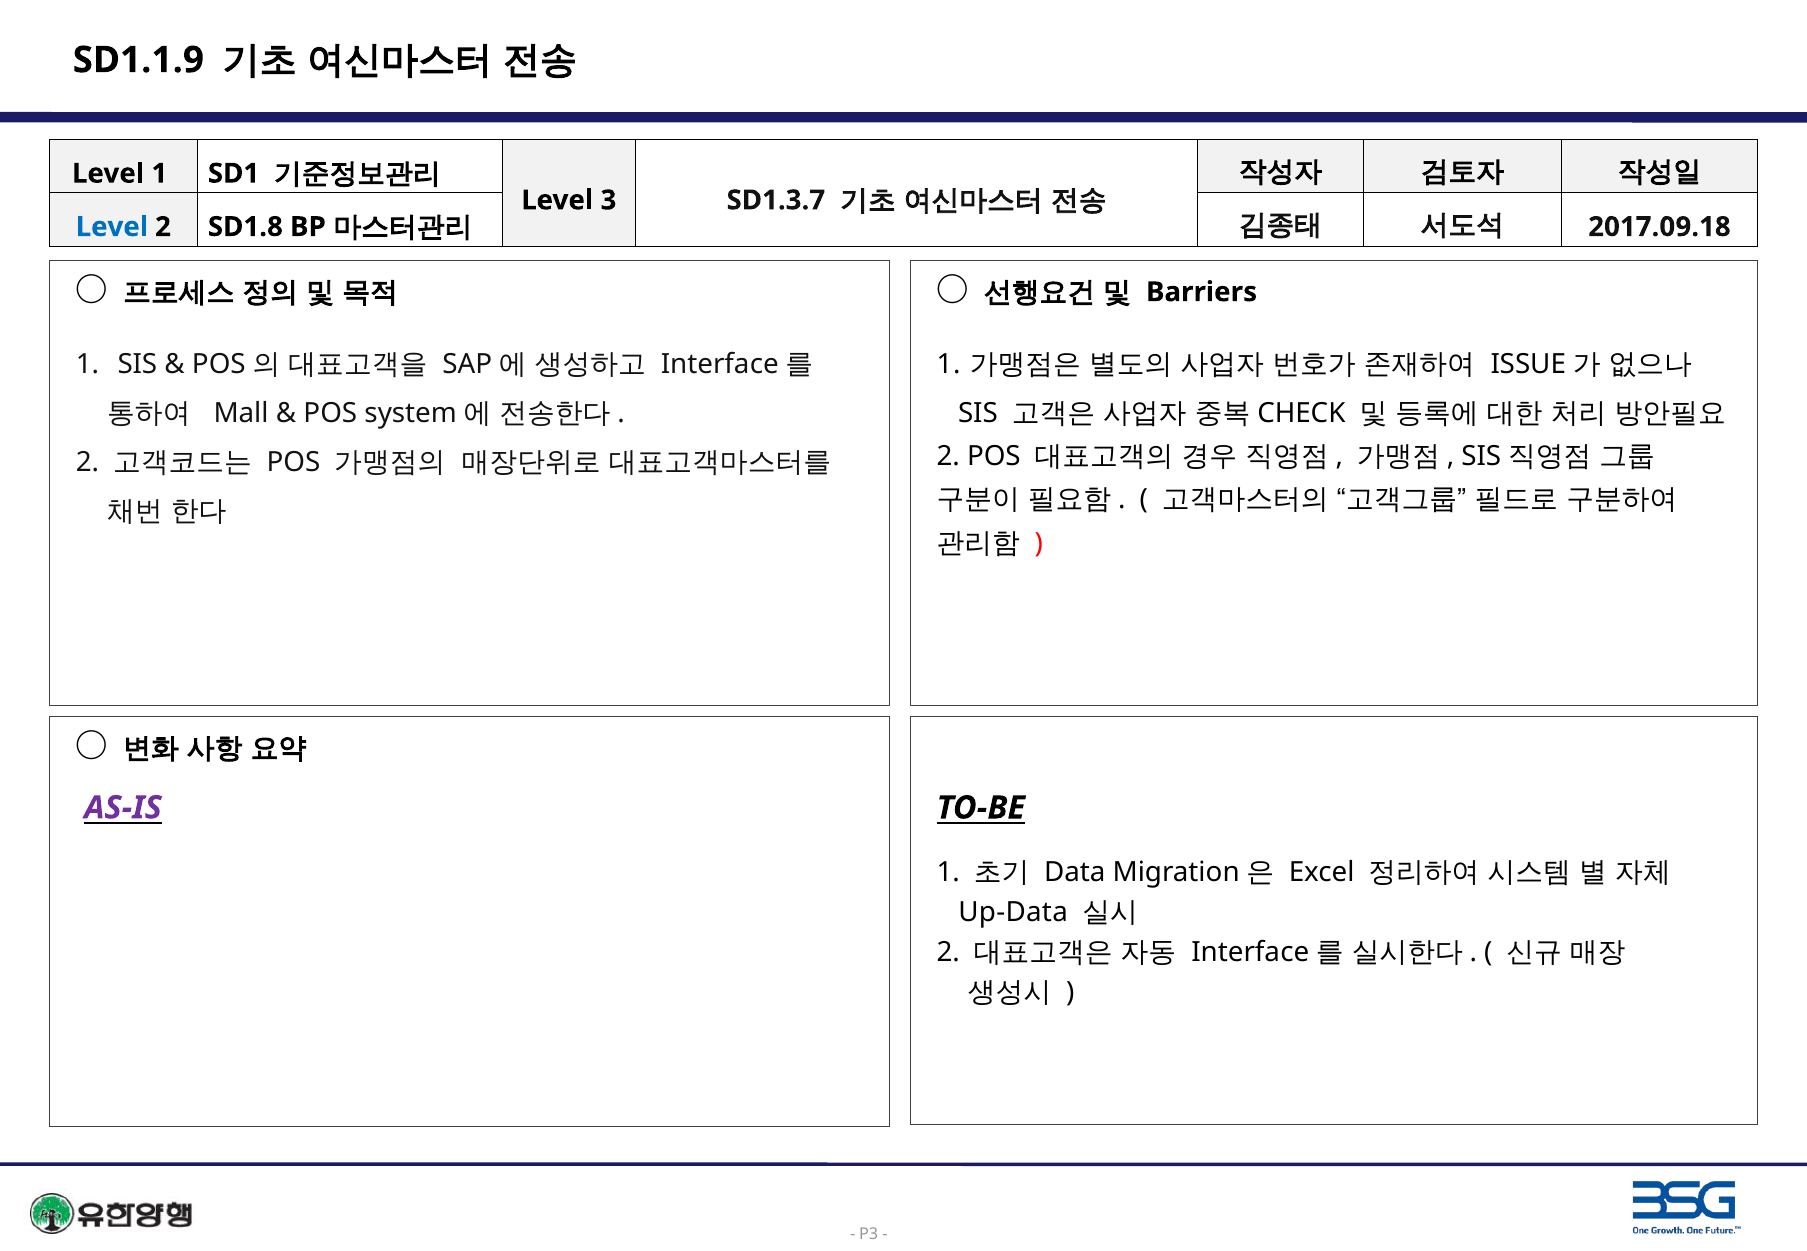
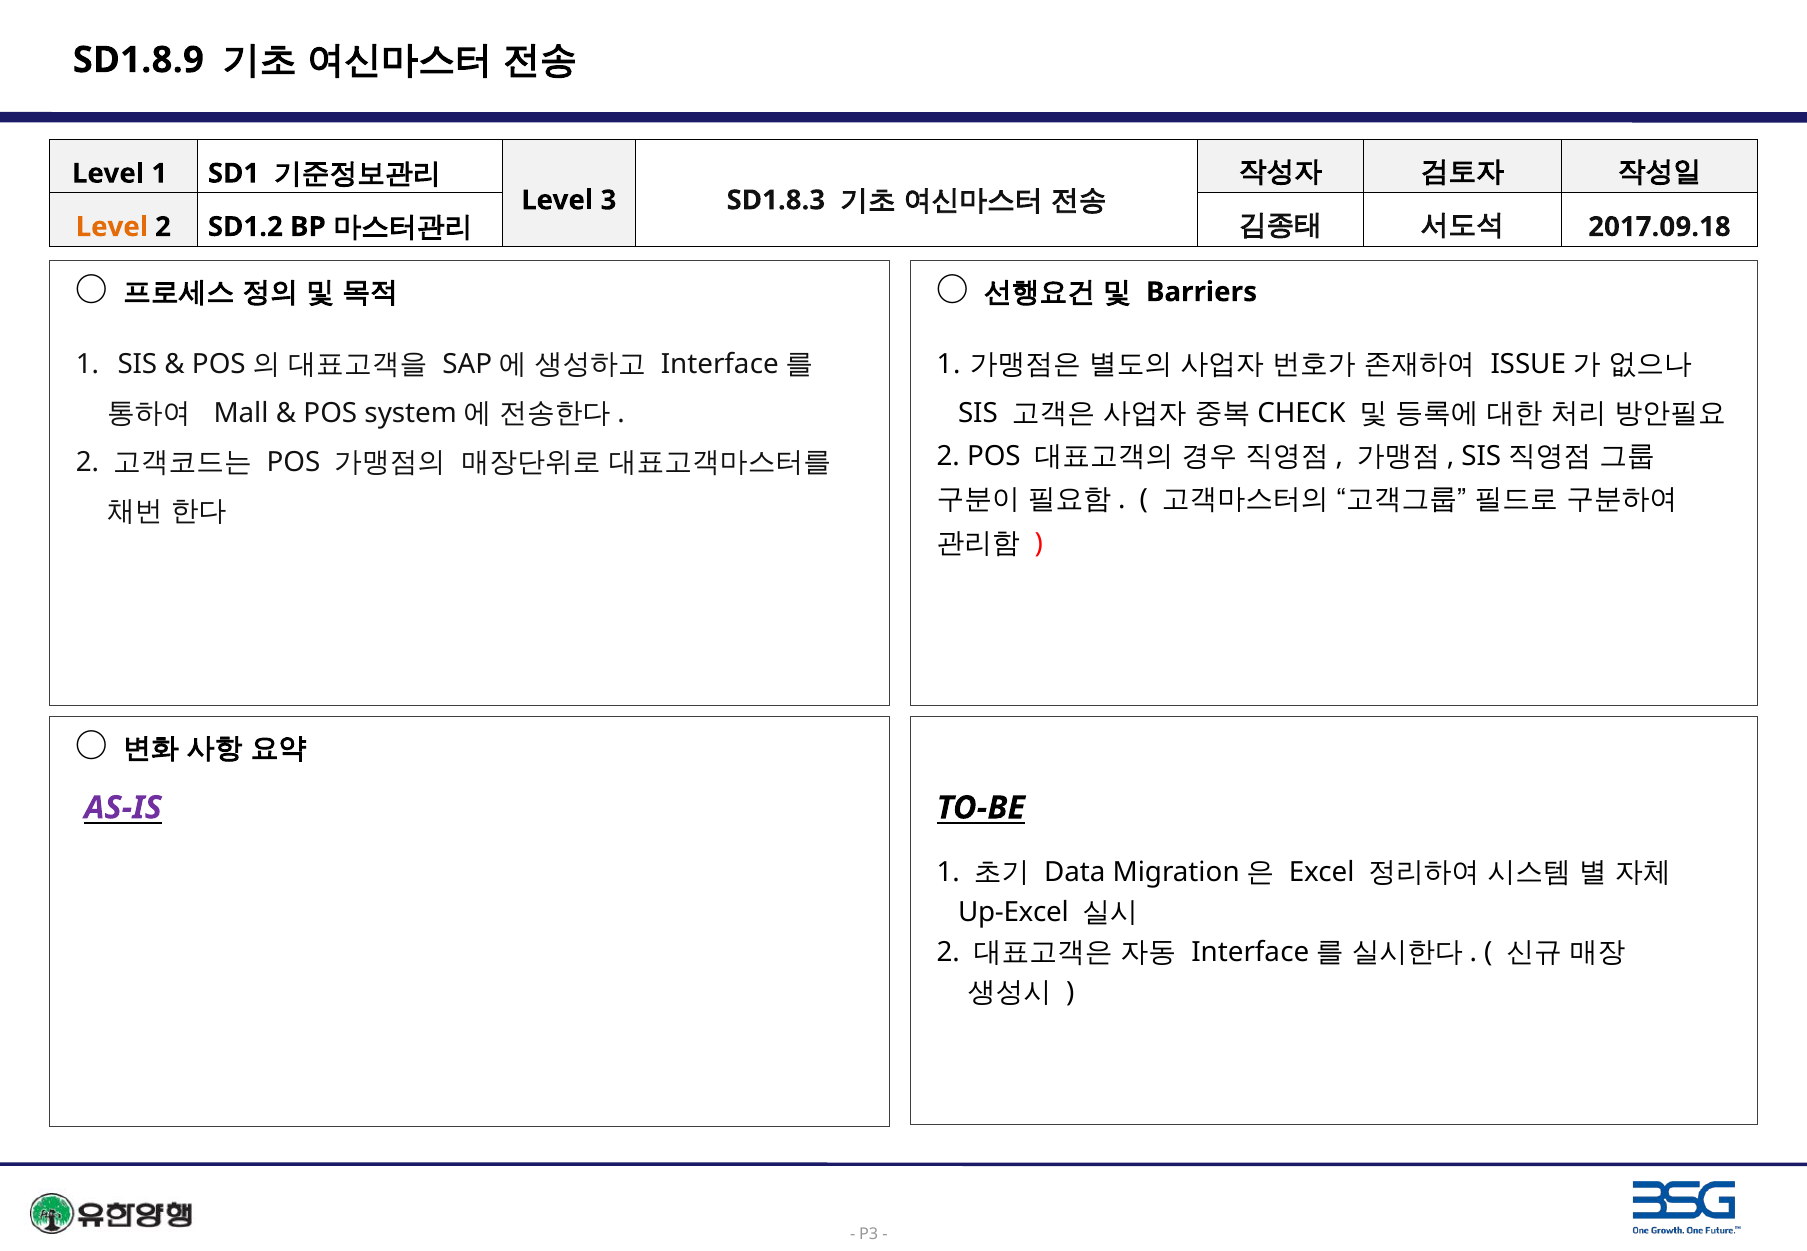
SD1.1.9: SD1.1.9 -> SD1.8.9
SD1.3.7: SD1.3.7 -> SD1.8.3
Level at (112, 227) colour: blue -> orange
SD1.8: SD1.8 -> SD1.2
Up-Data: Up-Data -> Up-Excel
